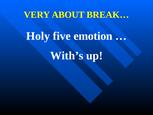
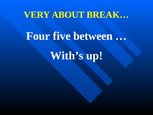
Holy: Holy -> Four
emotion: emotion -> between
